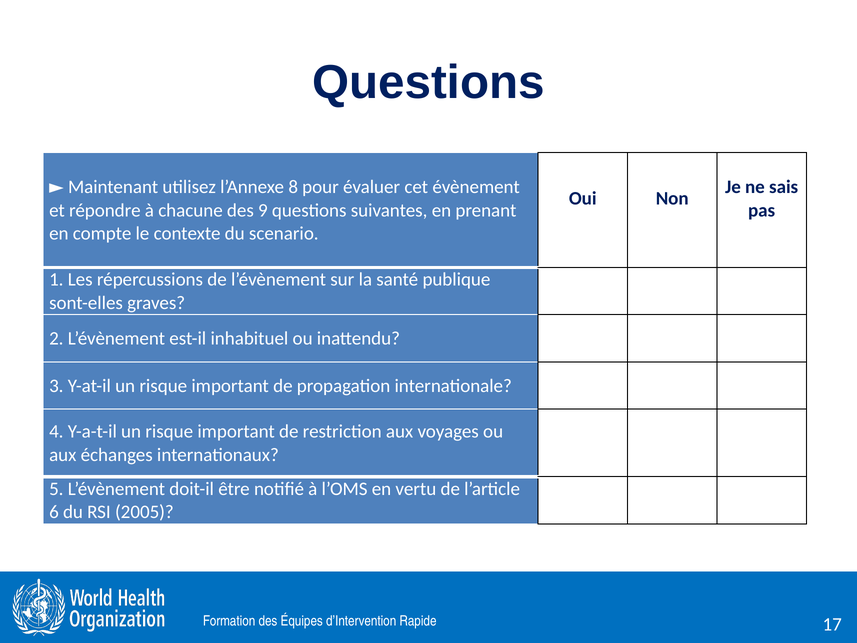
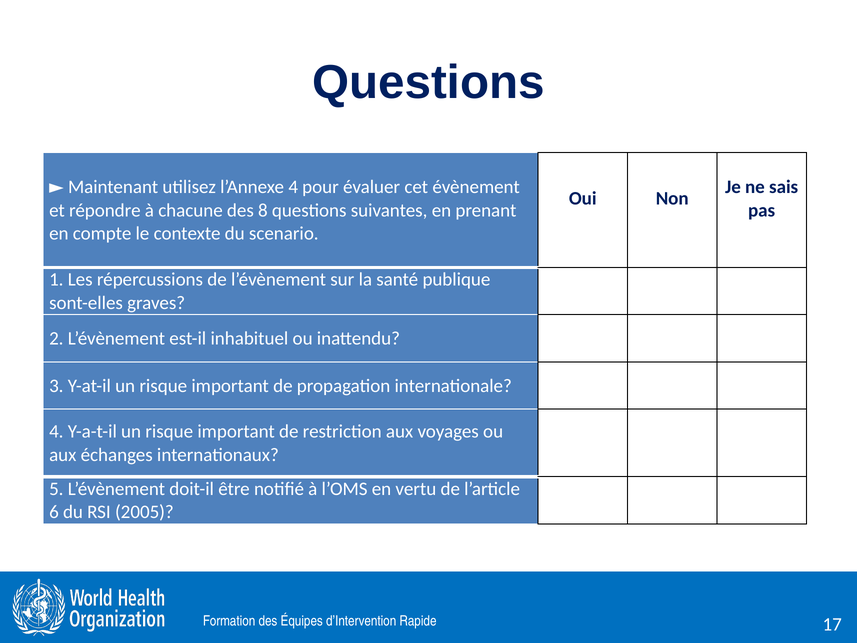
l’Annexe 8: 8 -> 4
9: 9 -> 8
